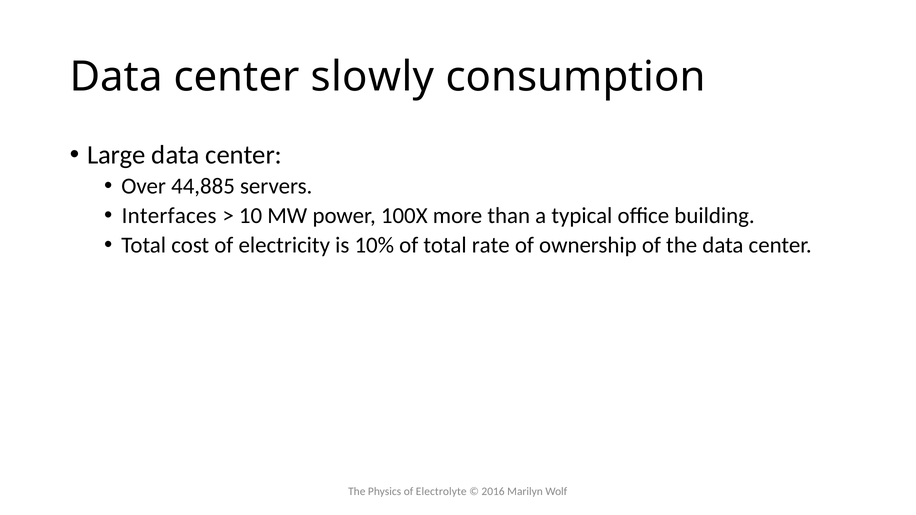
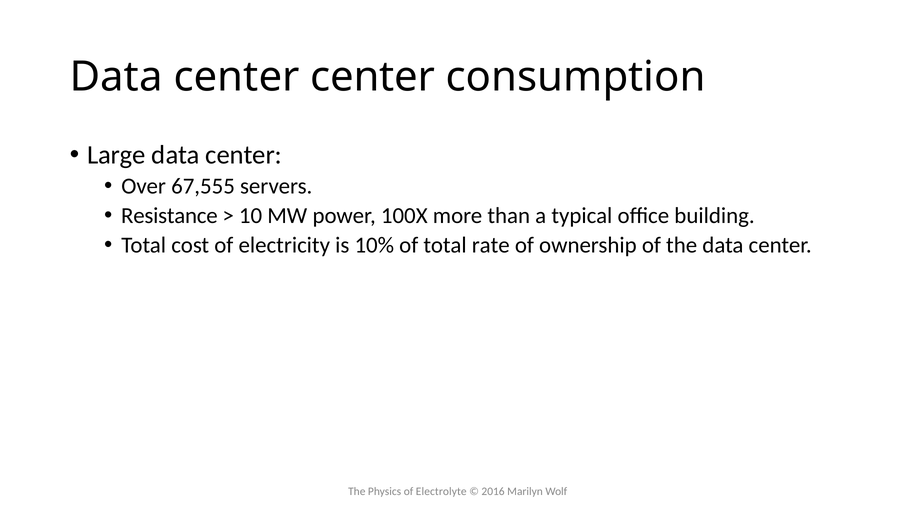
center slowly: slowly -> center
44,885: 44,885 -> 67,555
Interfaces: Interfaces -> Resistance
